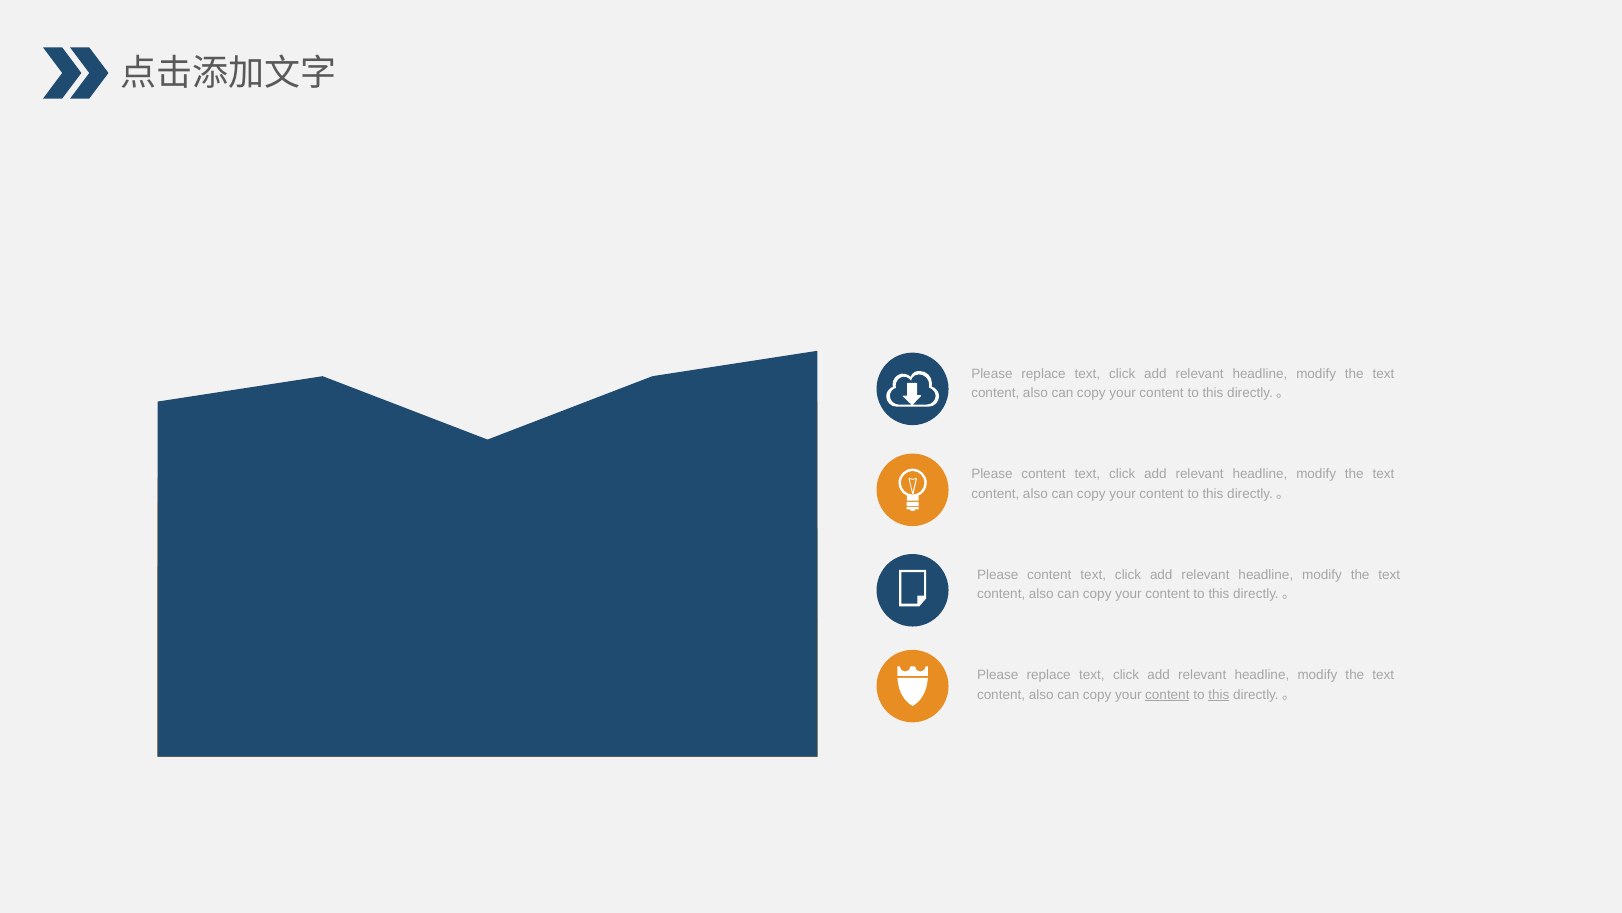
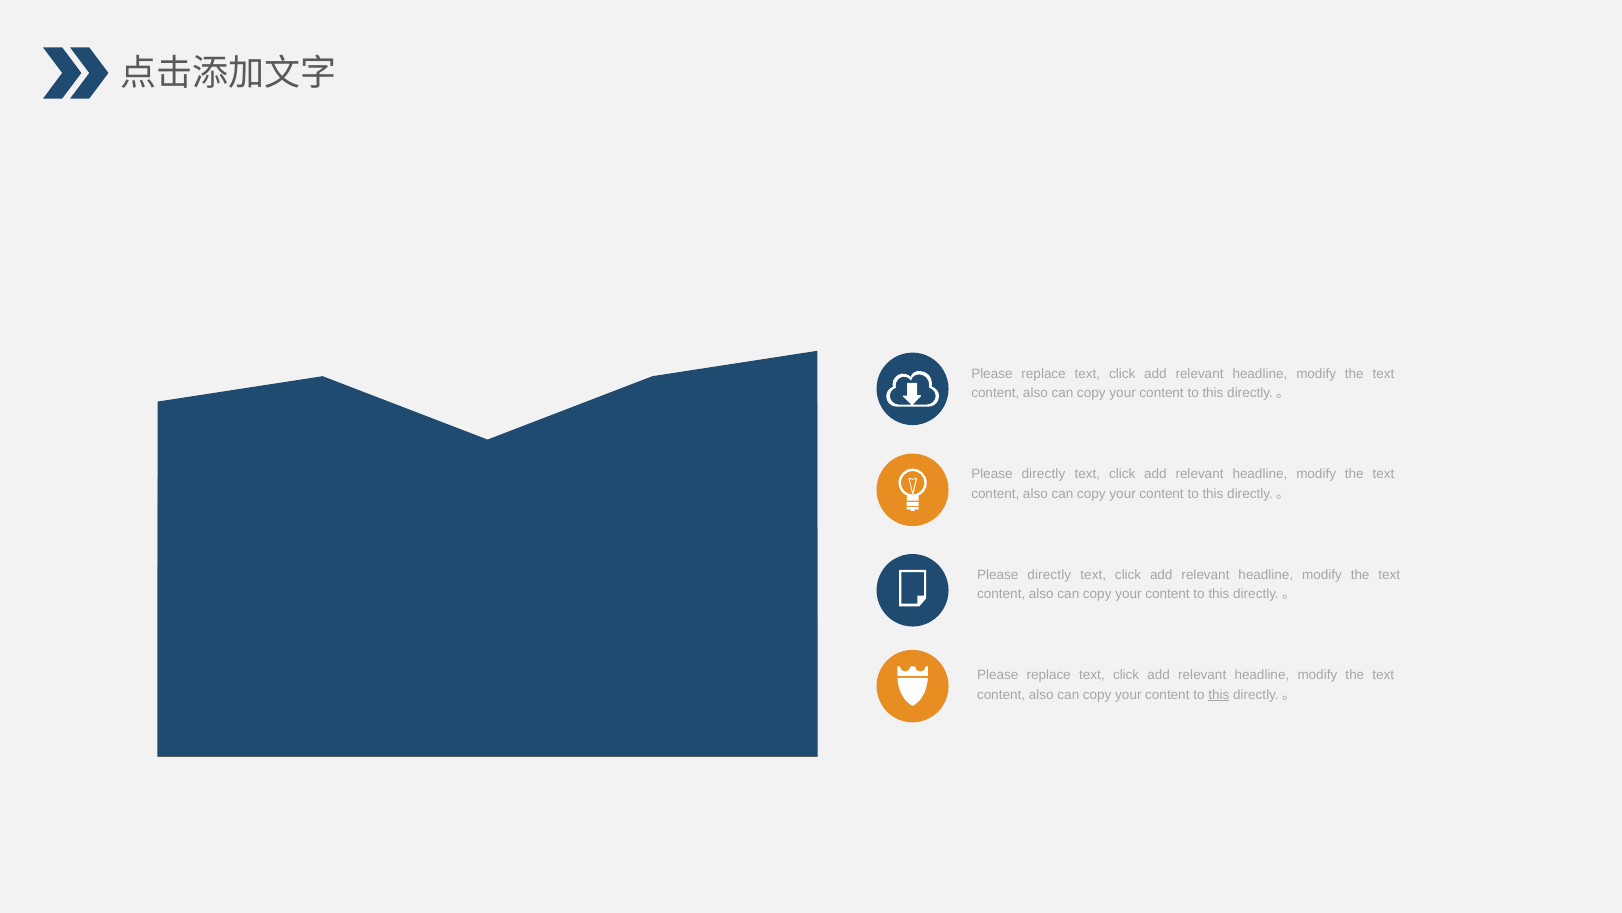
content at (1043, 474): content -> directly
content at (1049, 574): content -> directly
content at (1167, 694) underline: present -> none
